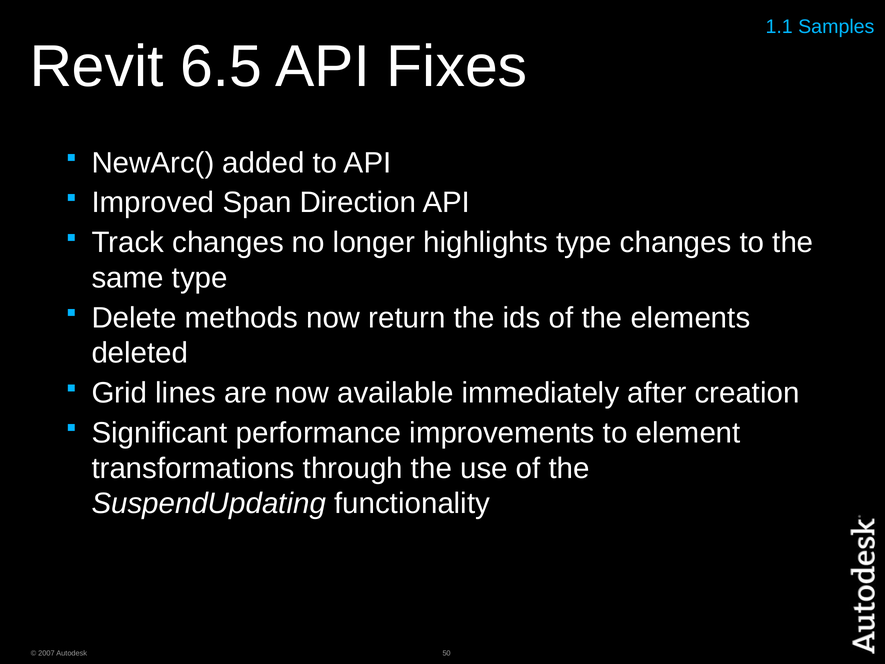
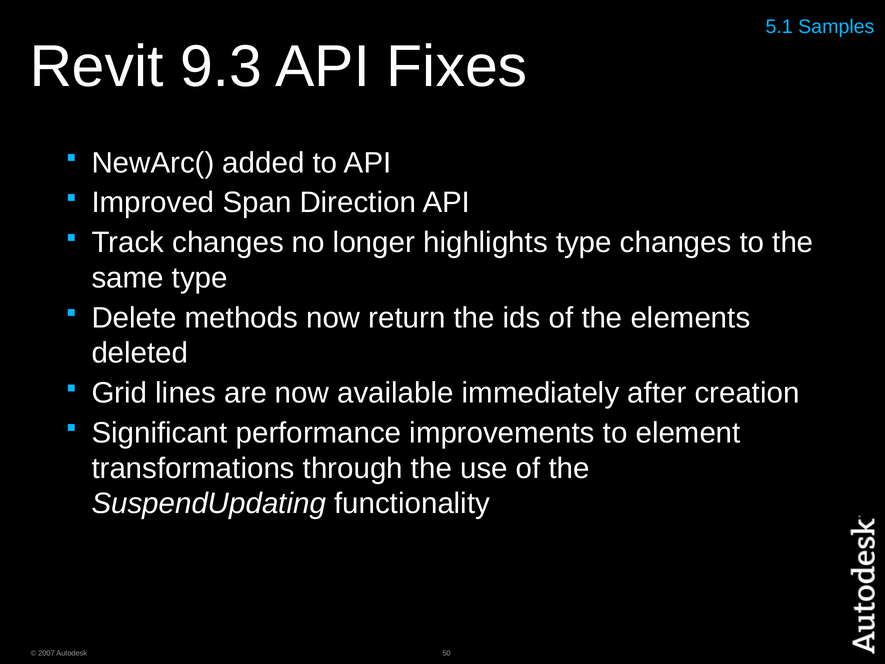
1.1: 1.1 -> 5.1
6.5: 6.5 -> 9.3
